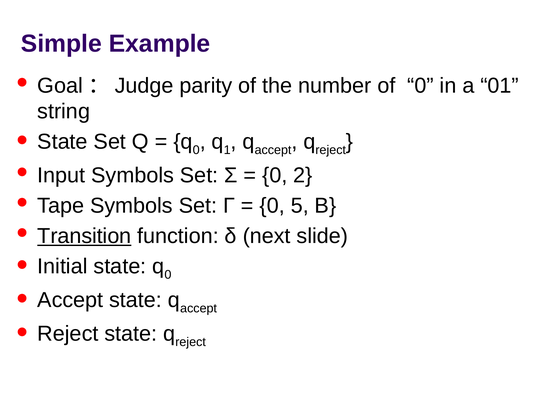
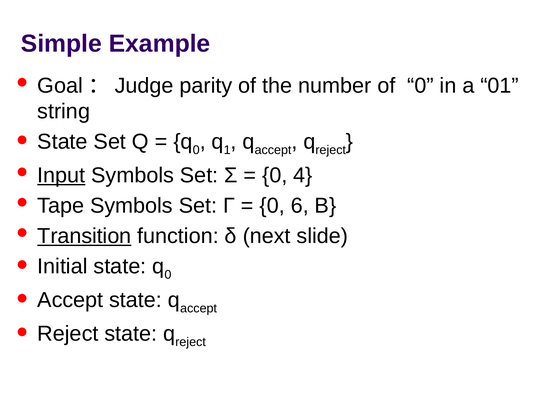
Input underline: none -> present
2: 2 -> 4
5: 5 -> 6
